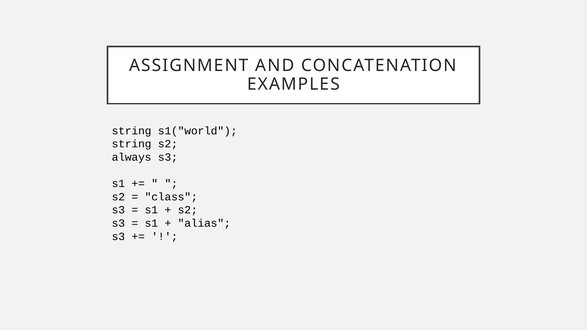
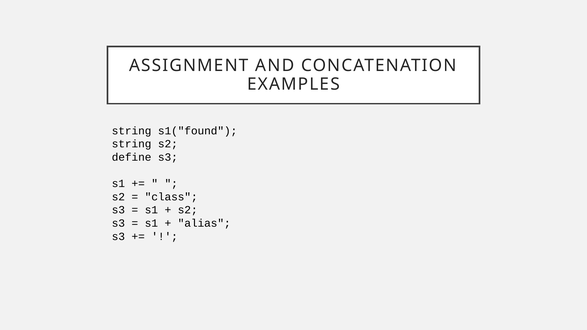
s1("world: s1("world -> s1("found
always: always -> define
